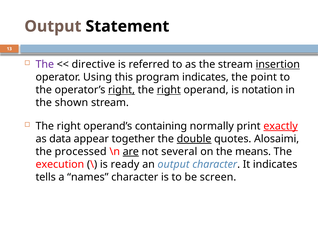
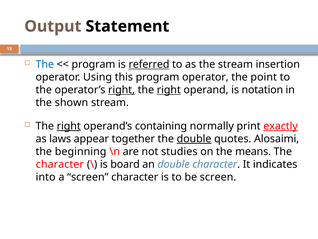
The at (45, 64) colour: purple -> blue
directive at (93, 64): directive -> program
referred underline: none -> present
insertion underline: present -> none
program indicates: indicates -> operator
right at (69, 126) underline: none -> present
data: data -> laws
processed: processed -> beginning
are underline: present -> none
several: several -> studies
execution at (60, 164): execution -> character
ready: ready -> board
an output: output -> double
tells: tells -> into
a names: names -> screen
